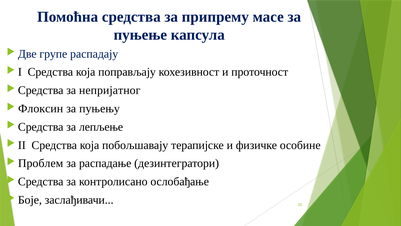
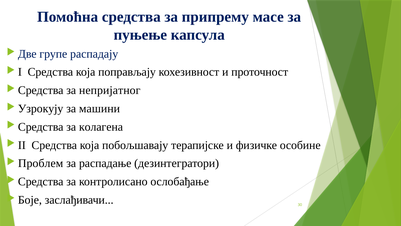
Флоксин: Флоксин -> Узрокују
пуњењу: пуњењу -> машини
лепљење: лепљење -> колагена
